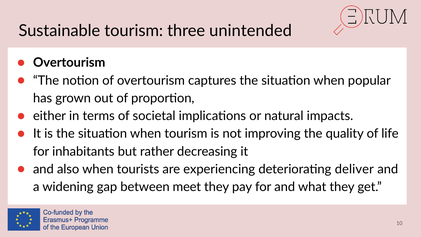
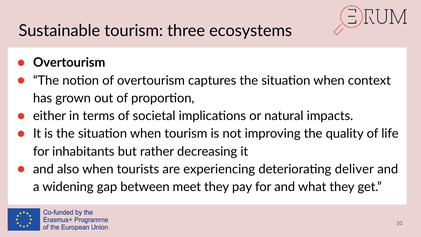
unintended: unintended -> ecosystems
popular: popular -> context
